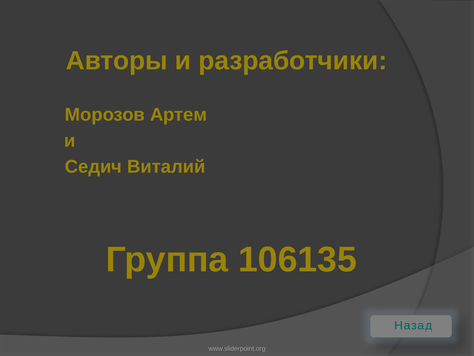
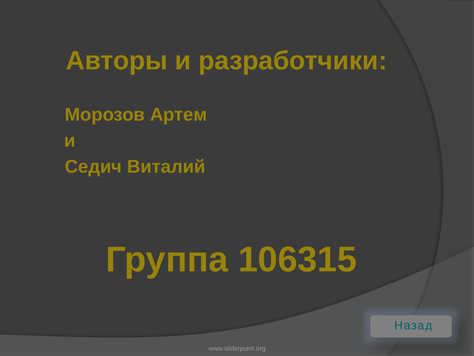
106135: 106135 -> 106315
